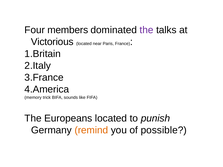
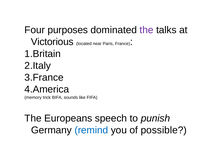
members: members -> purposes
Europeans located: located -> speech
remind colour: orange -> blue
